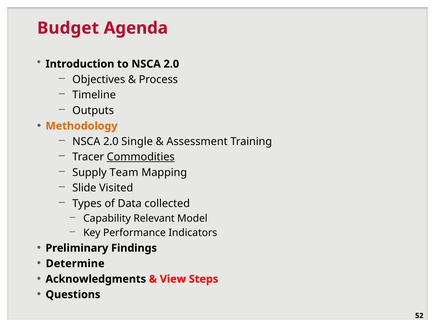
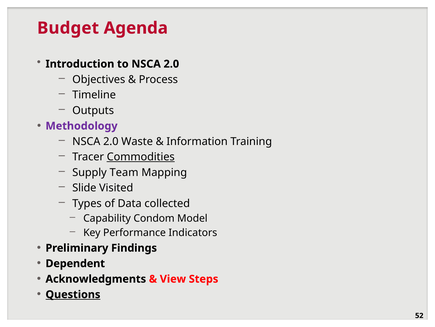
Methodology colour: orange -> purple
Single: Single -> Waste
Assessment: Assessment -> Information
Relevant: Relevant -> Condom
Determine: Determine -> Dependent
Questions underline: none -> present
